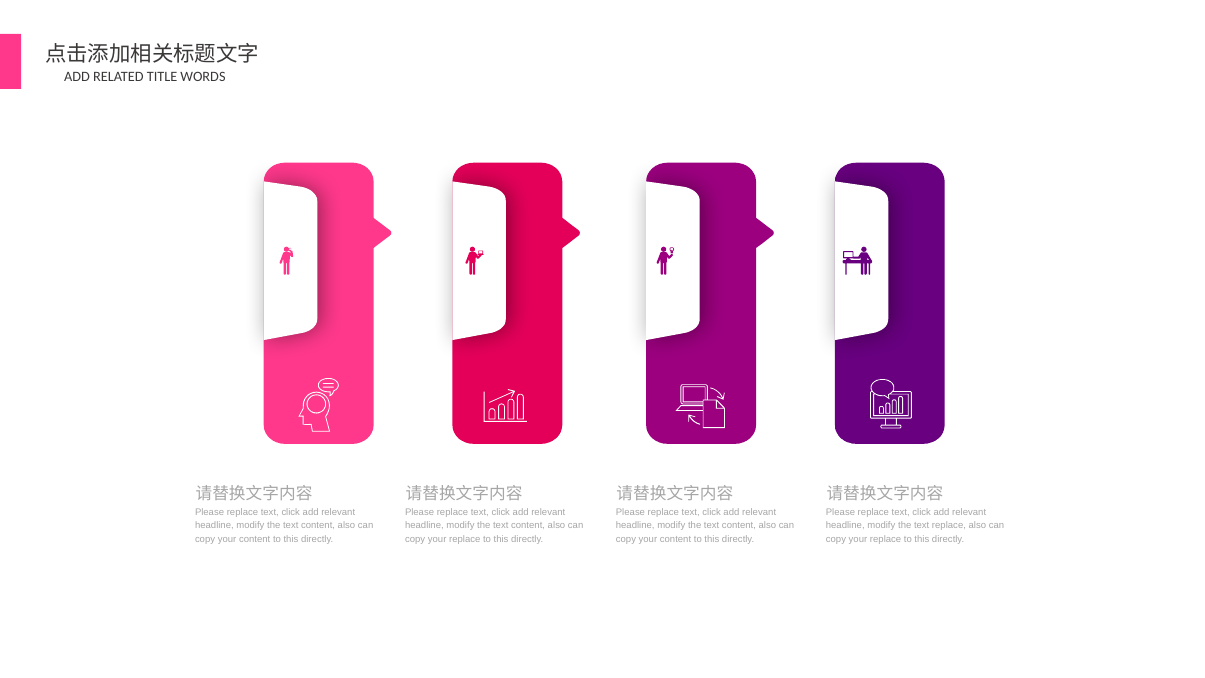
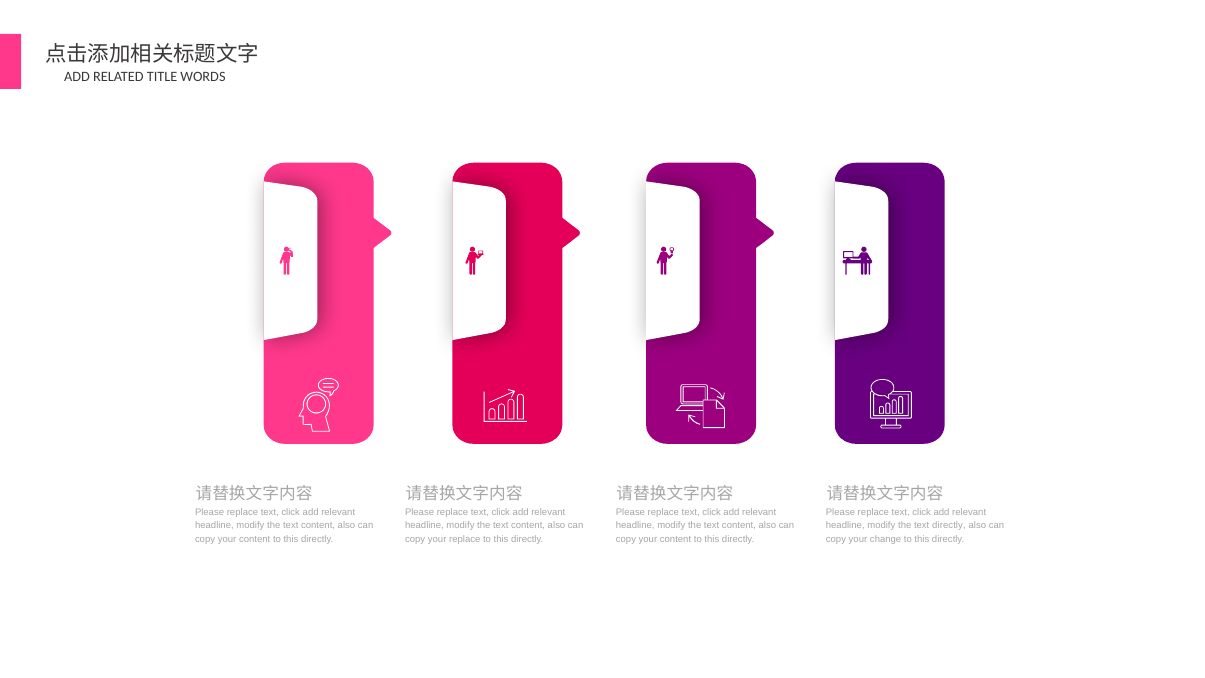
text replace: replace -> directly
replace at (886, 539): replace -> change
